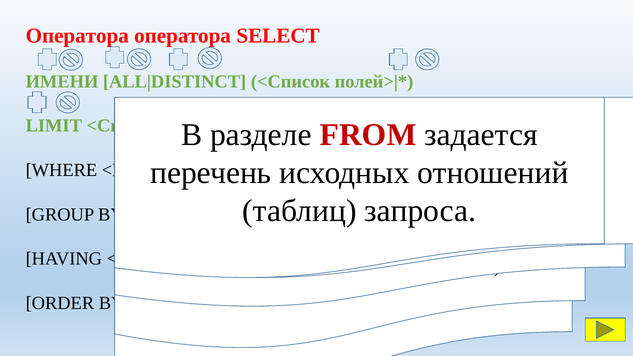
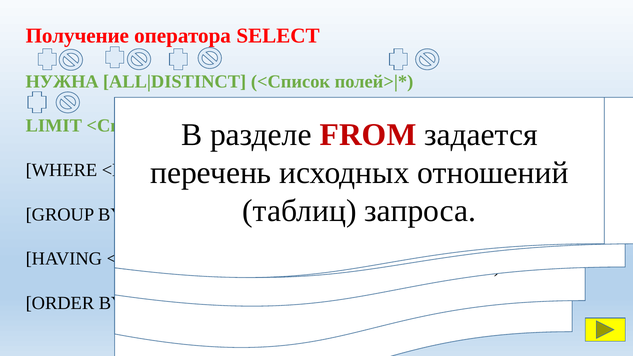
Оператора at (77, 36): Оператора -> Получение
ИМЕНИ: ИМЕНИ -> НУЖНА
